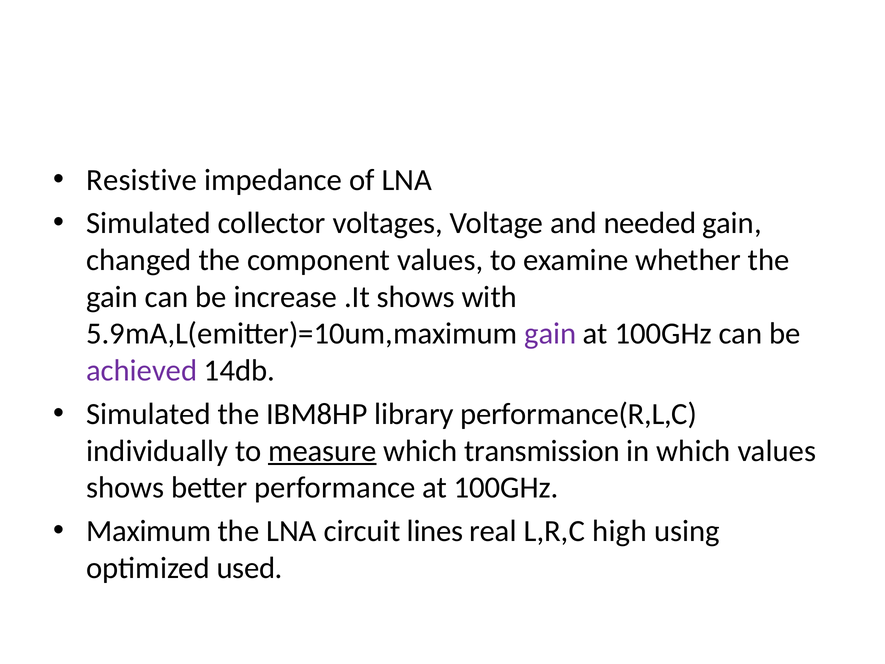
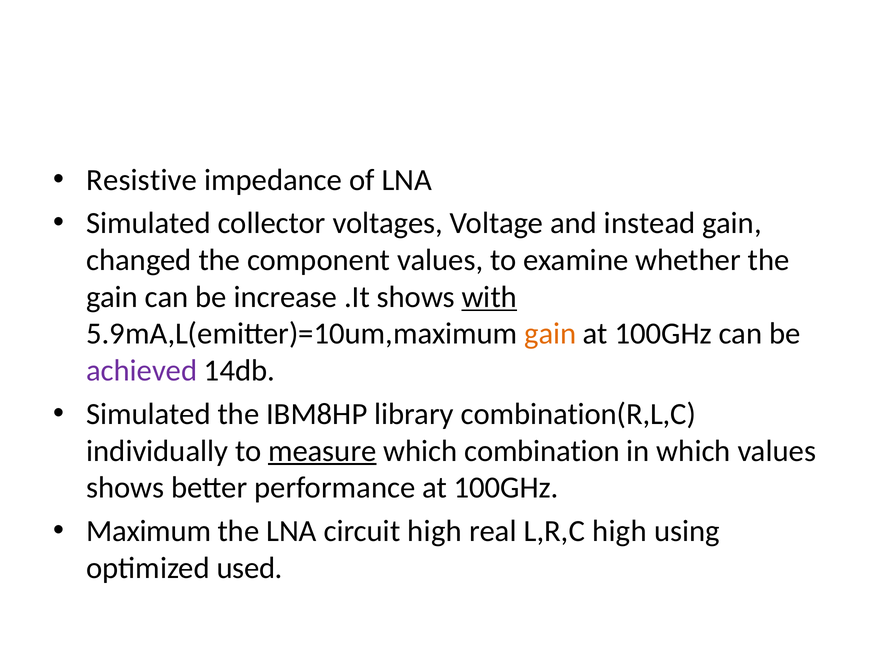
needed: needed -> instead
with underline: none -> present
gain at (550, 334) colour: purple -> orange
performance(R,L,C: performance(R,L,C -> combination(R,L,C
transmission: transmission -> combination
circuit lines: lines -> high
